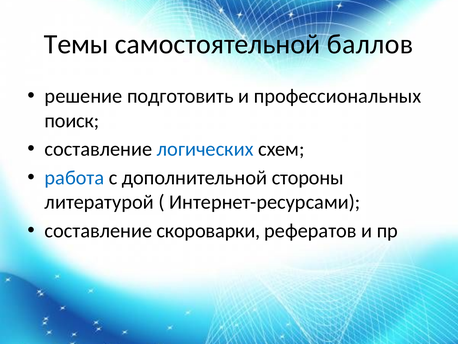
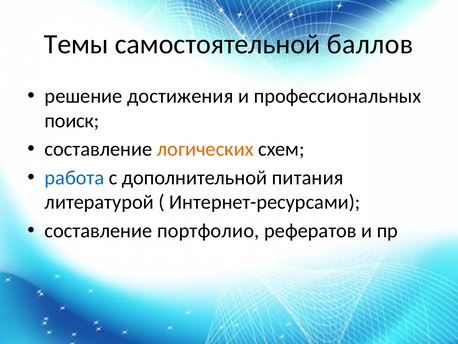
подготовить: подготовить -> достижения
логических colour: blue -> orange
стороны: стороны -> питания
скороварки: скороварки -> портфолио
